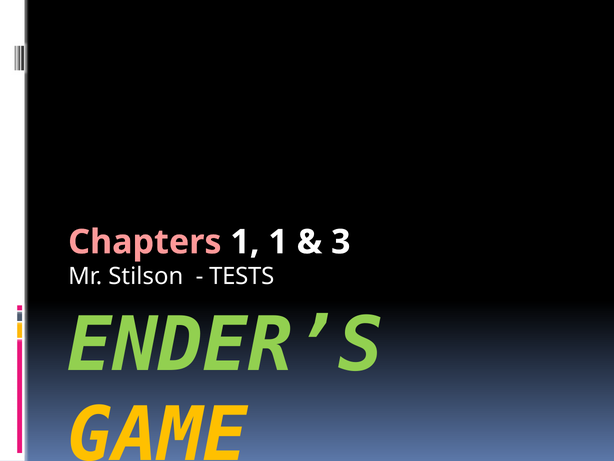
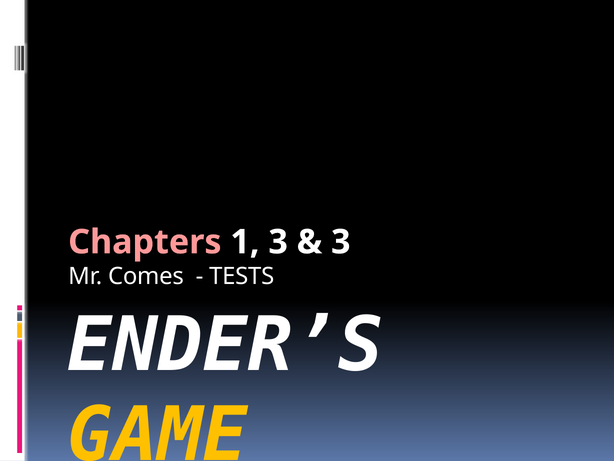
1 1: 1 -> 3
Stilson: Stilson -> Comes
ENDER’S colour: light green -> white
